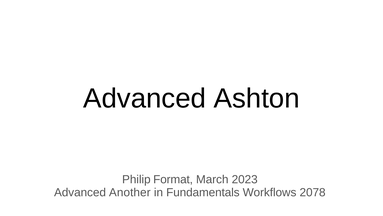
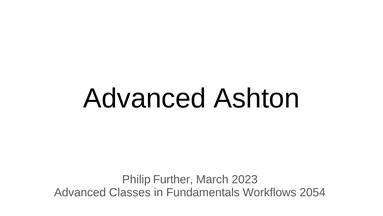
Format: Format -> Further
Another: Another -> Classes
2078: 2078 -> 2054
